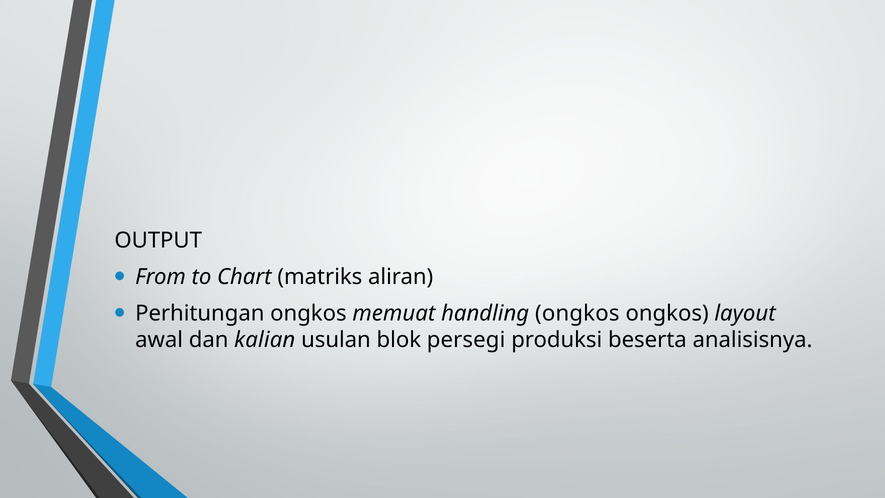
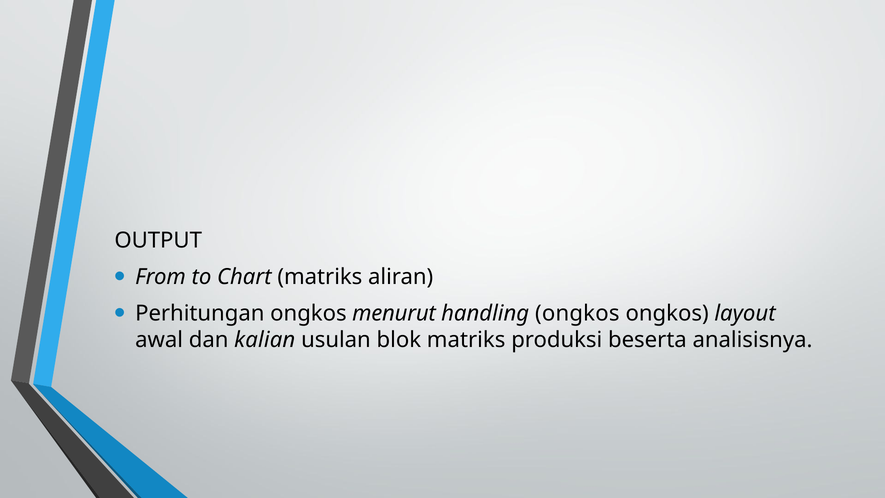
memuat: memuat -> menurut
blok persegi: persegi -> matriks
